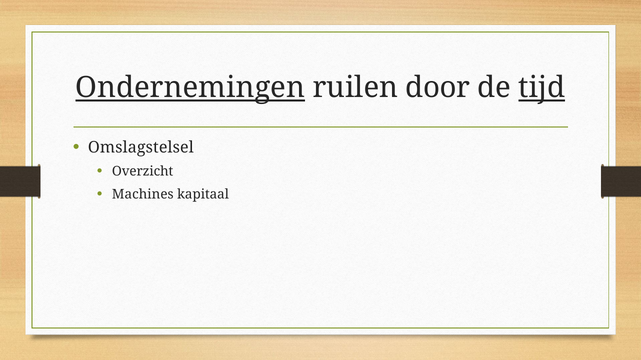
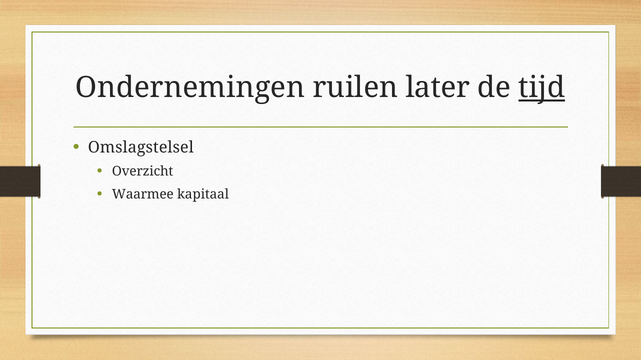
Ondernemingen underline: present -> none
door: door -> later
Machines: Machines -> Waarmee
